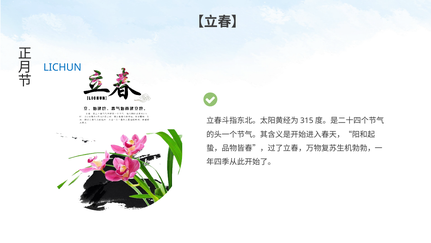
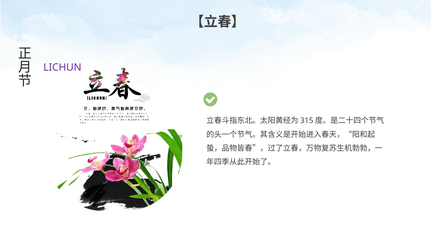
LICHUN colour: blue -> purple
